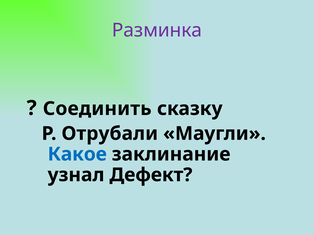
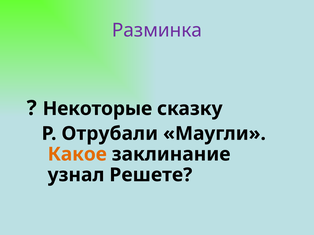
Соединить: Соединить -> Некоторые
Какое colour: blue -> orange
Дефект: Дефект -> Решете
